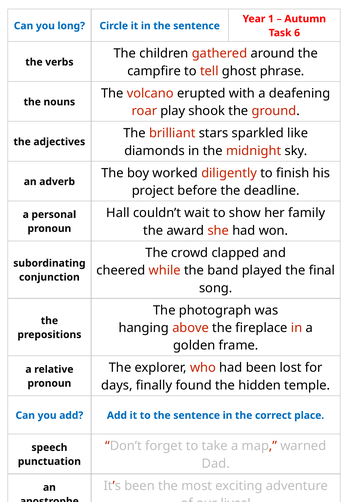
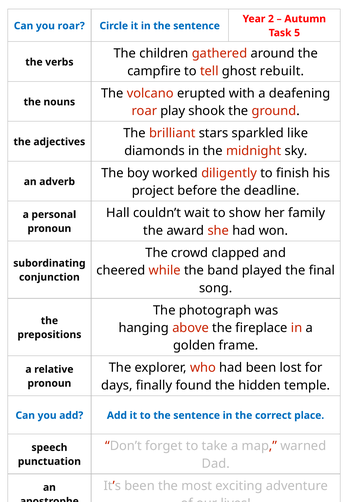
1: 1 -> 2
you long: long -> roar
6: 6 -> 5
phrase: phrase -> rebuilt
